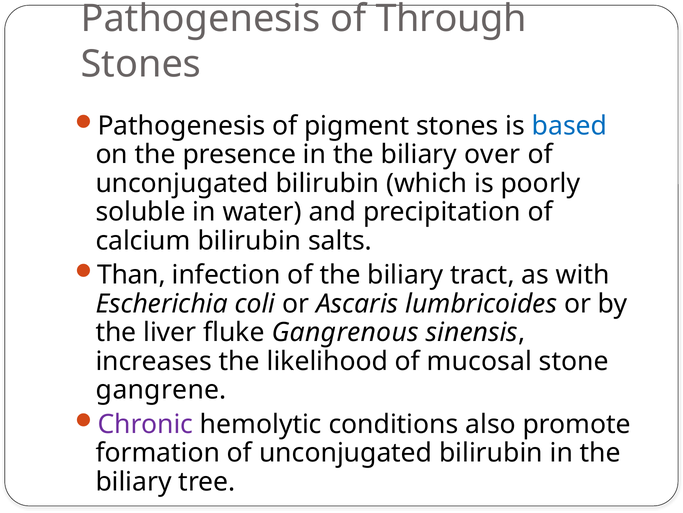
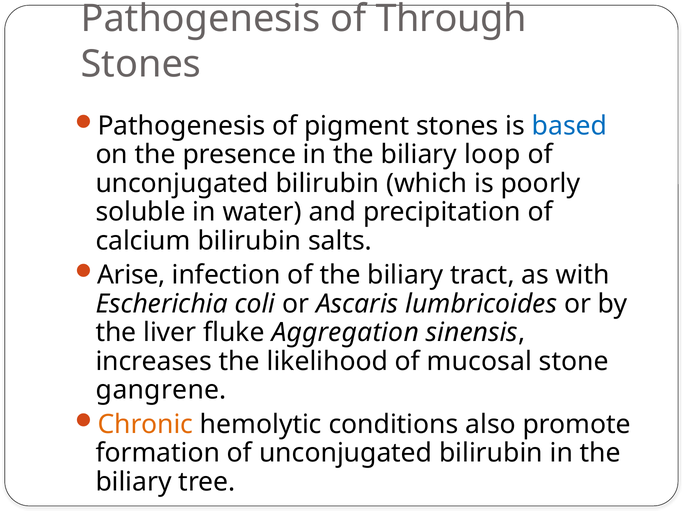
over: over -> loop
Than: Than -> Arise
Gangrenous: Gangrenous -> Aggregation
Chronic colour: purple -> orange
